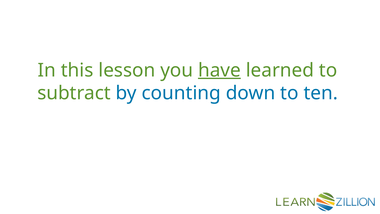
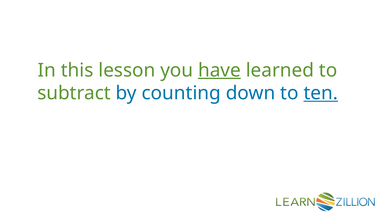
ten underline: none -> present
